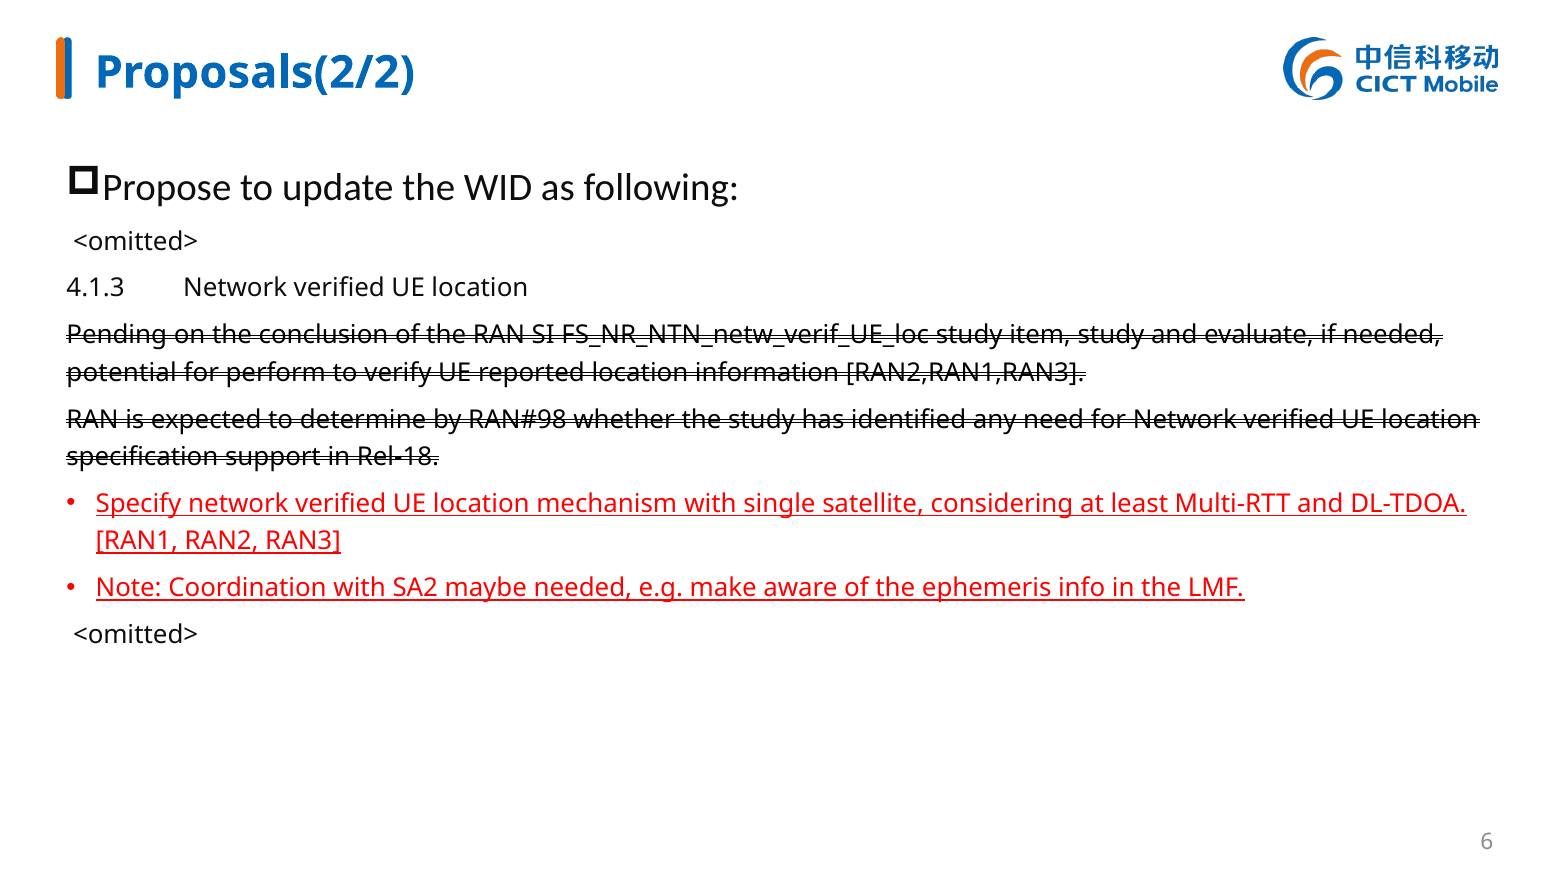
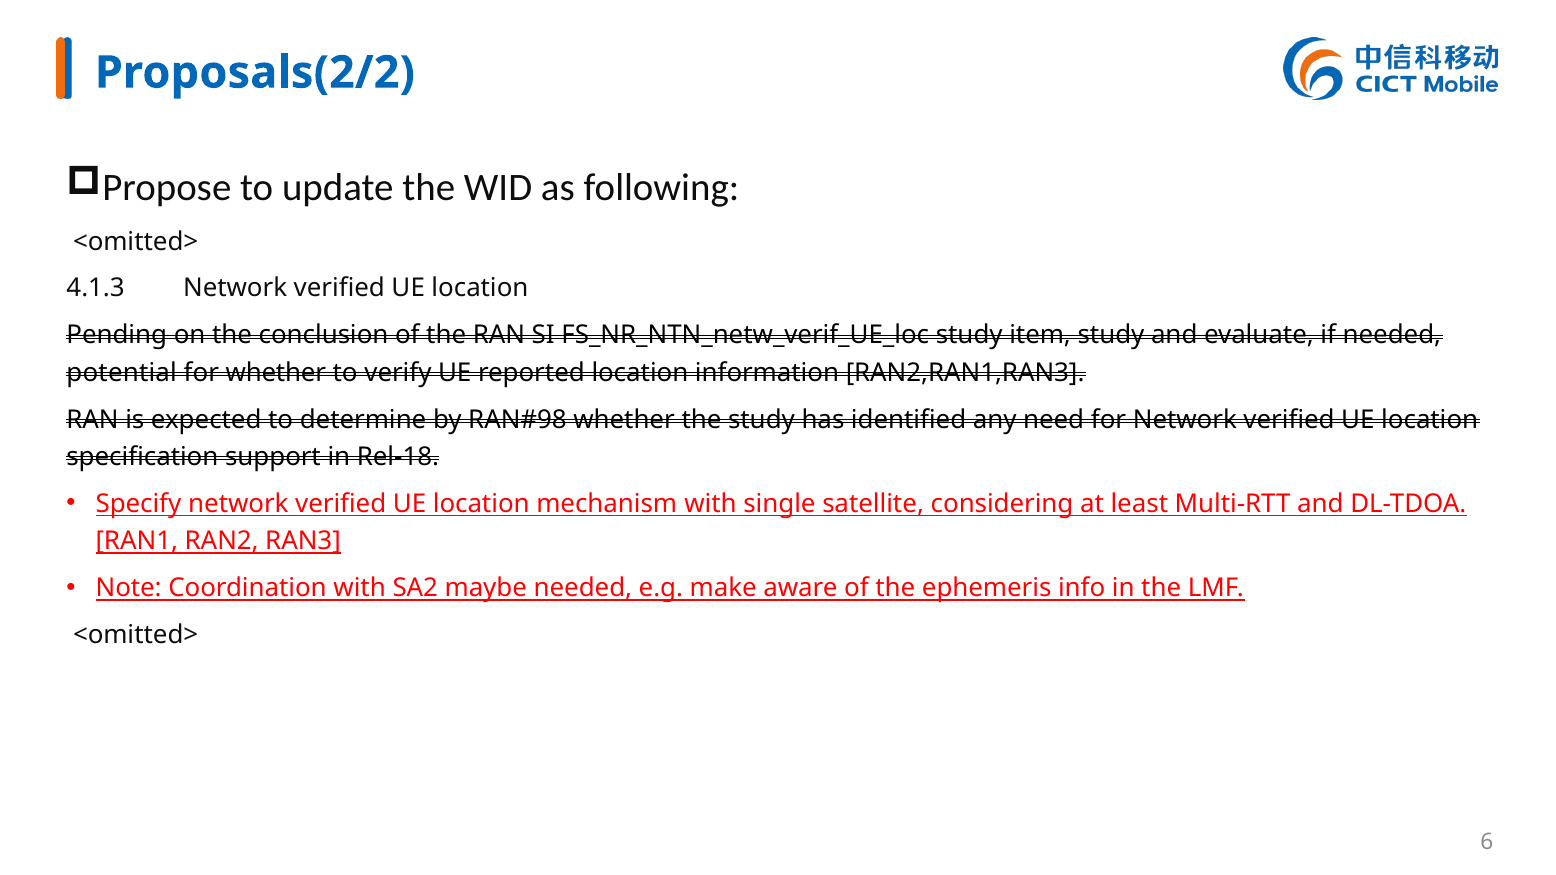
for perform: perform -> whether
